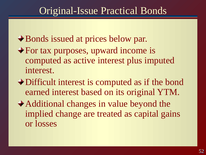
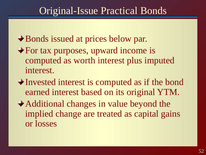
active: active -> worth
Difficult: Difficult -> Invested
